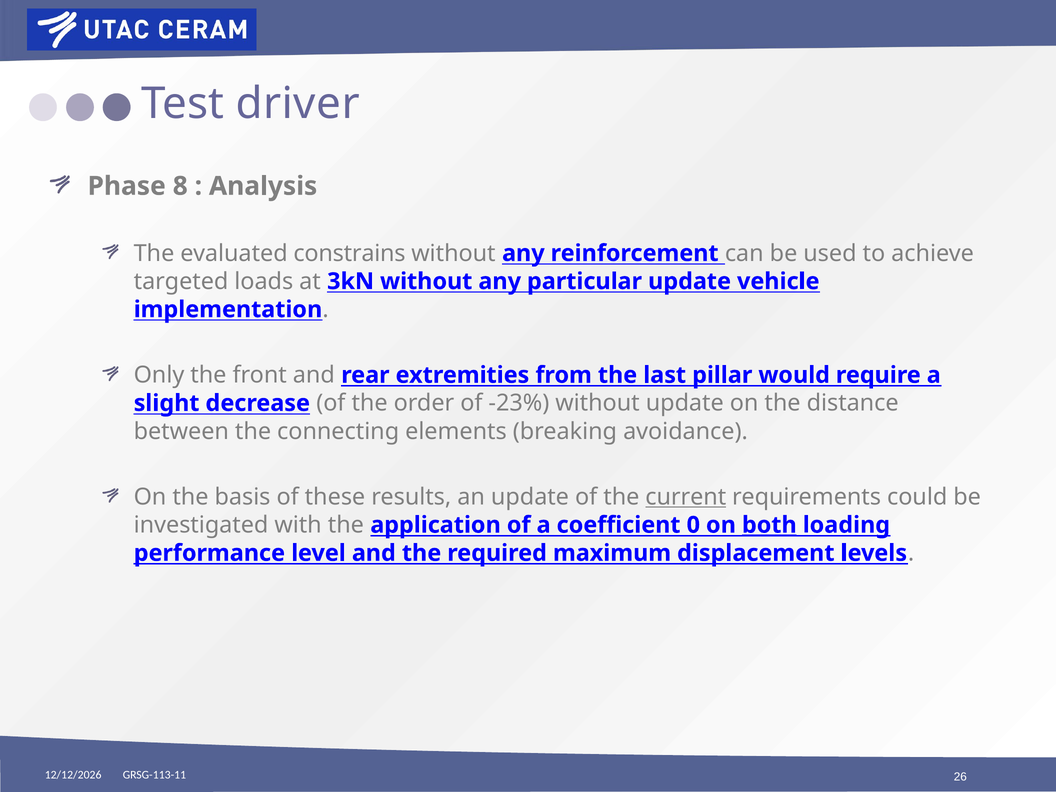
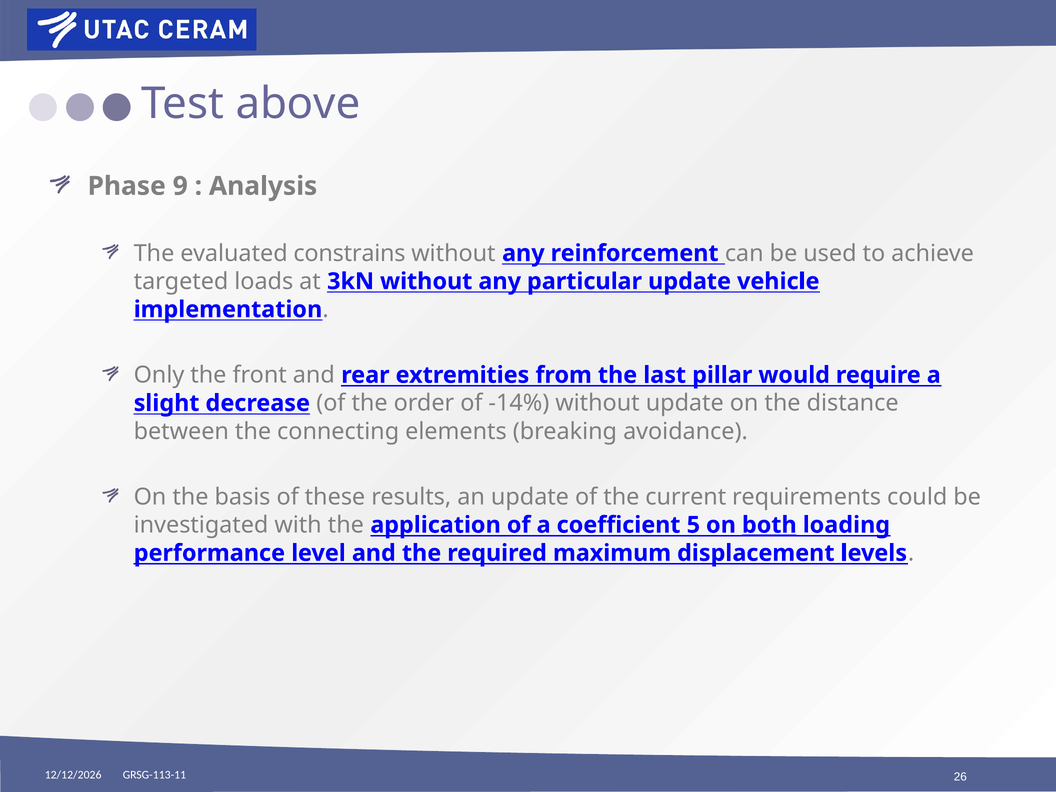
driver: driver -> above
8: 8 -> 9
-23%: -23% -> -14%
current underline: present -> none
0: 0 -> 5
